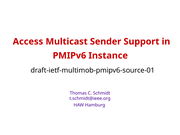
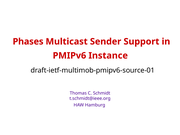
Access: Access -> Phases
